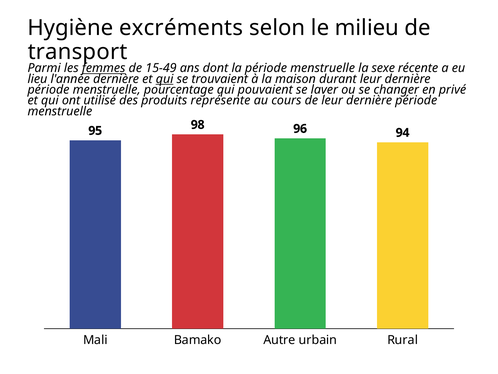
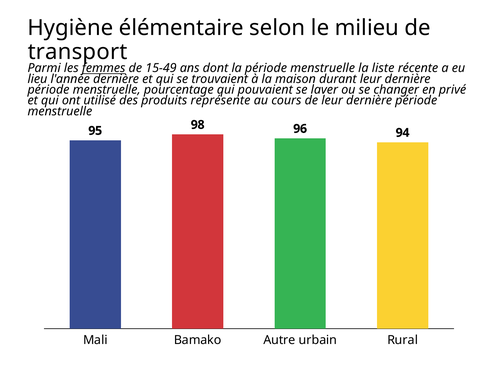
excréments: excréments -> élémentaire
sexe: sexe -> liste
qui at (165, 79) underline: present -> none
